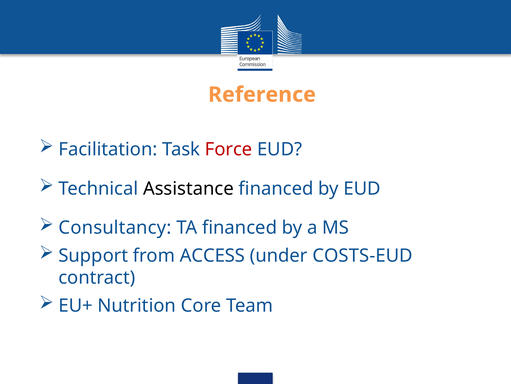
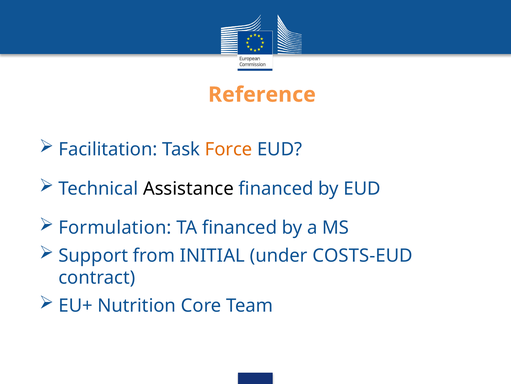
Force colour: red -> orange
Consultancy: Consultancy -> Formulation
ACCESS: ACCESS -> INITIAL
